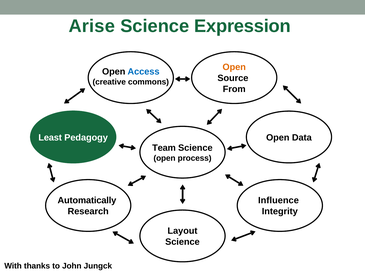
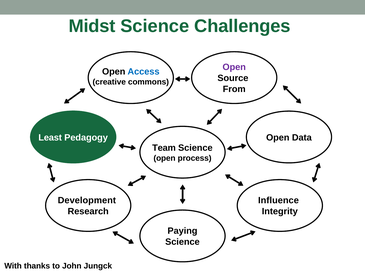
Arise: Arise -> Midst
Expression: Expression -> Challenges
Open at (234, 67) colour: orange -> purple
Automatically: Automatically -> Development
Layout: Layout -> Paying
